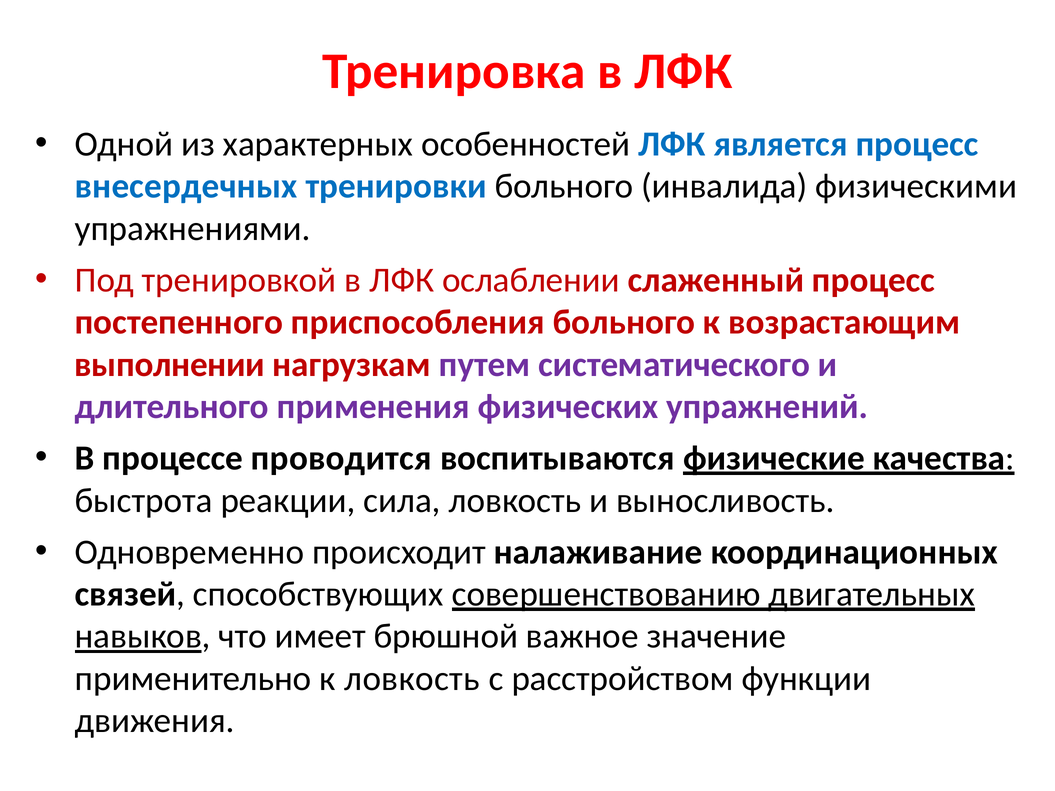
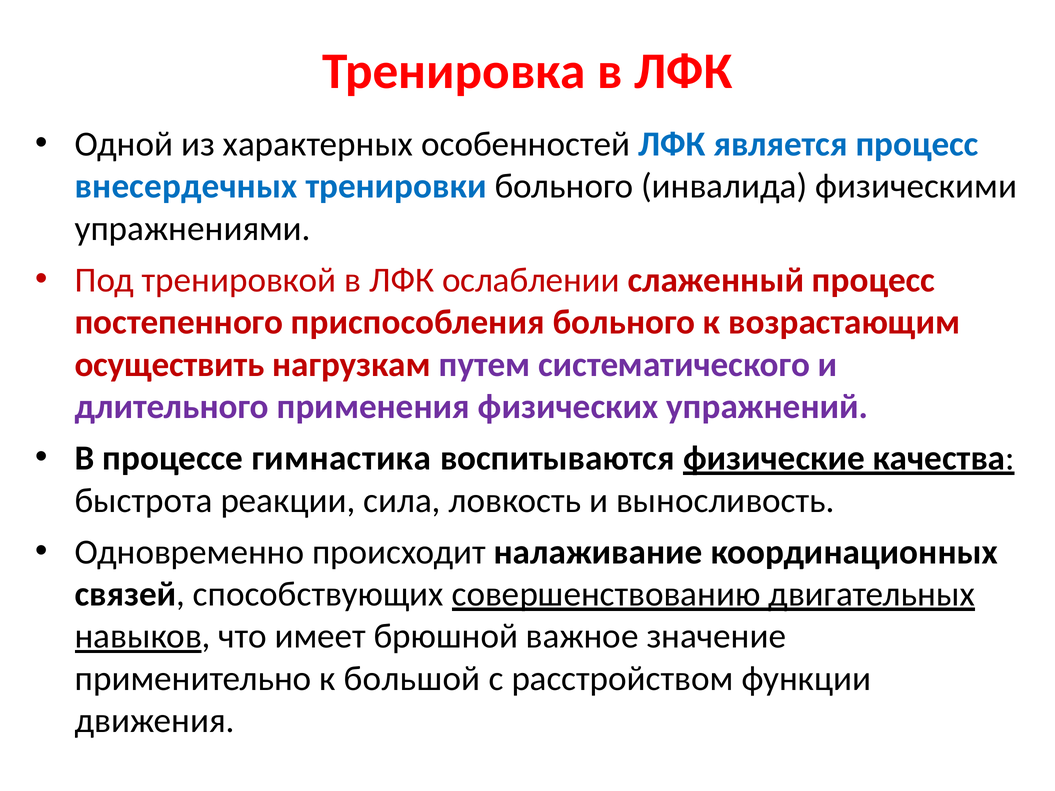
выполнении: выполнении -> осуществить
проводится: проводится -> гимнастика
к ловкость: ловкость -> большой
